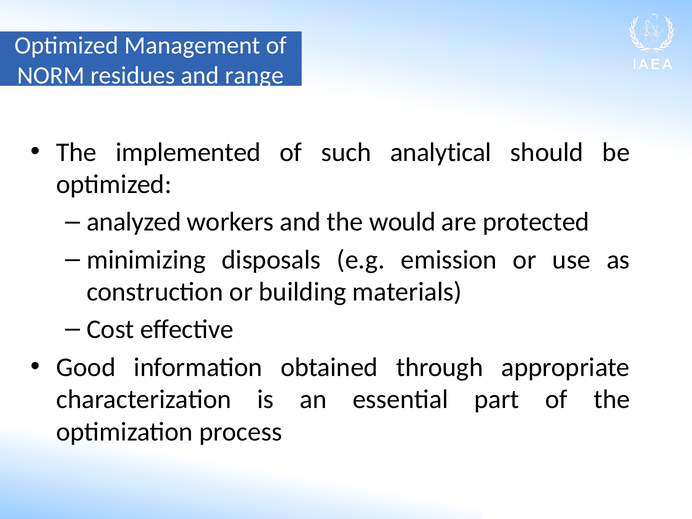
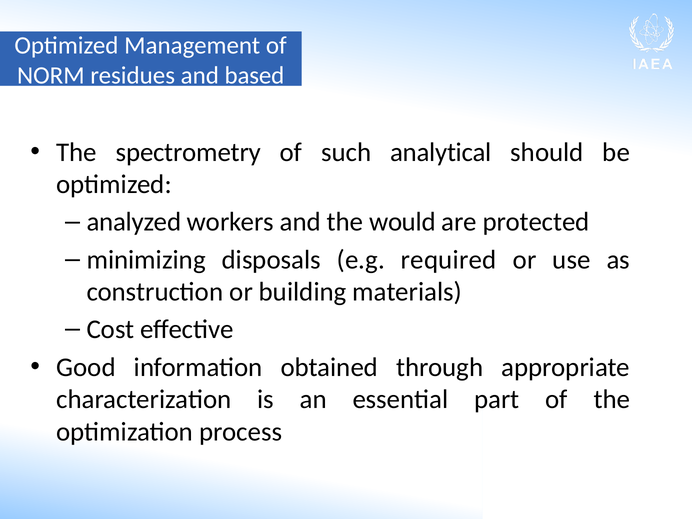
range: range -> based
implemented: implemented -> spectrometry
emission: emission -> required
